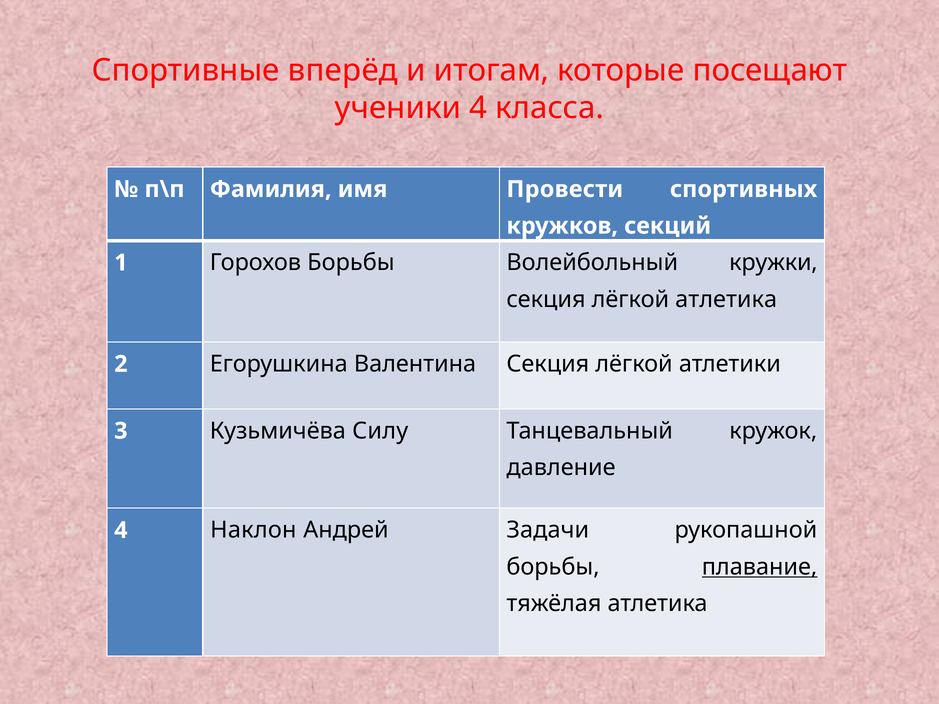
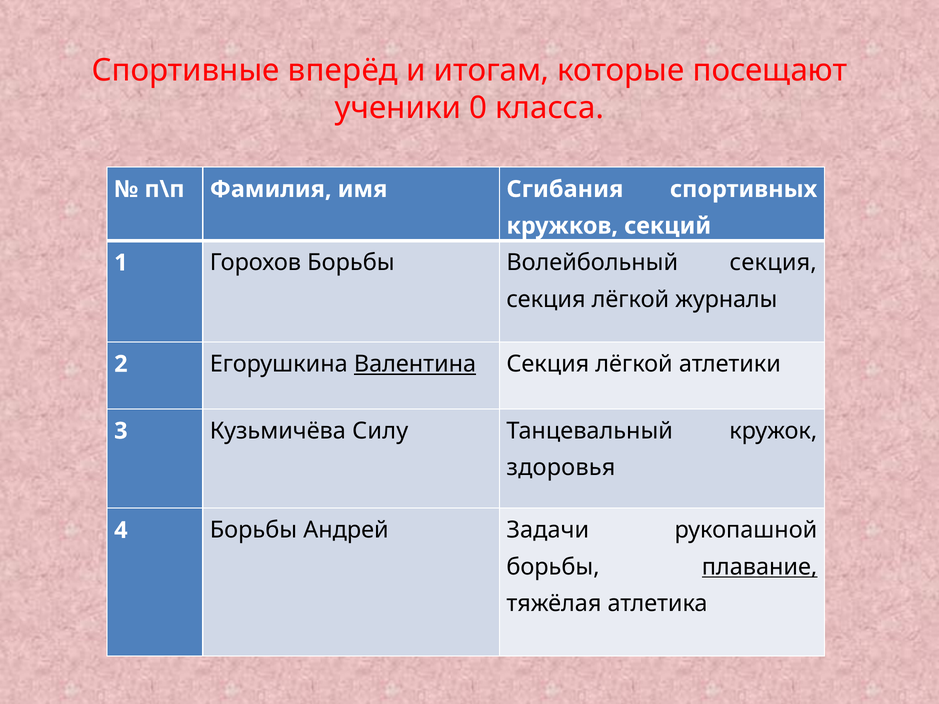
ученики 4: 4 -> 0
Провести: Провести -> Сгибания
Волейбольный кружки: кружки -> секция
лёгкой атлетика: атлетика -> журналы
Валентина underline: none -> present
давление: давление -> здоровья
4 Наклон: Наклон -> Борьбы
